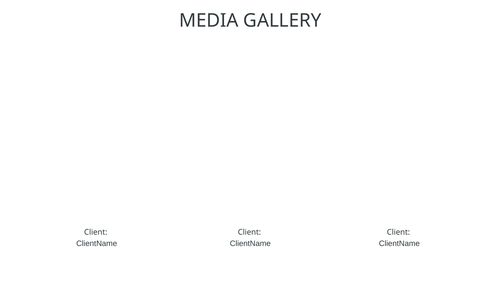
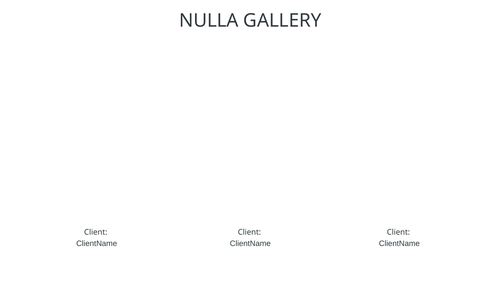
MEDIA: MEDIA -> NULLA
